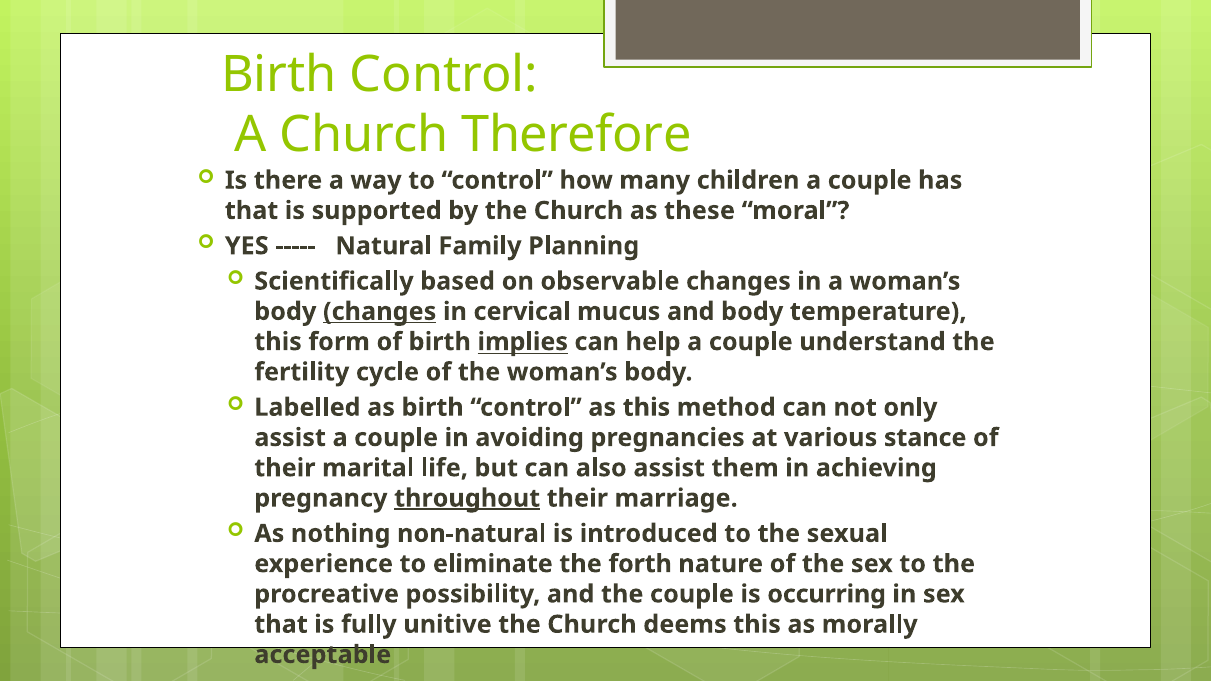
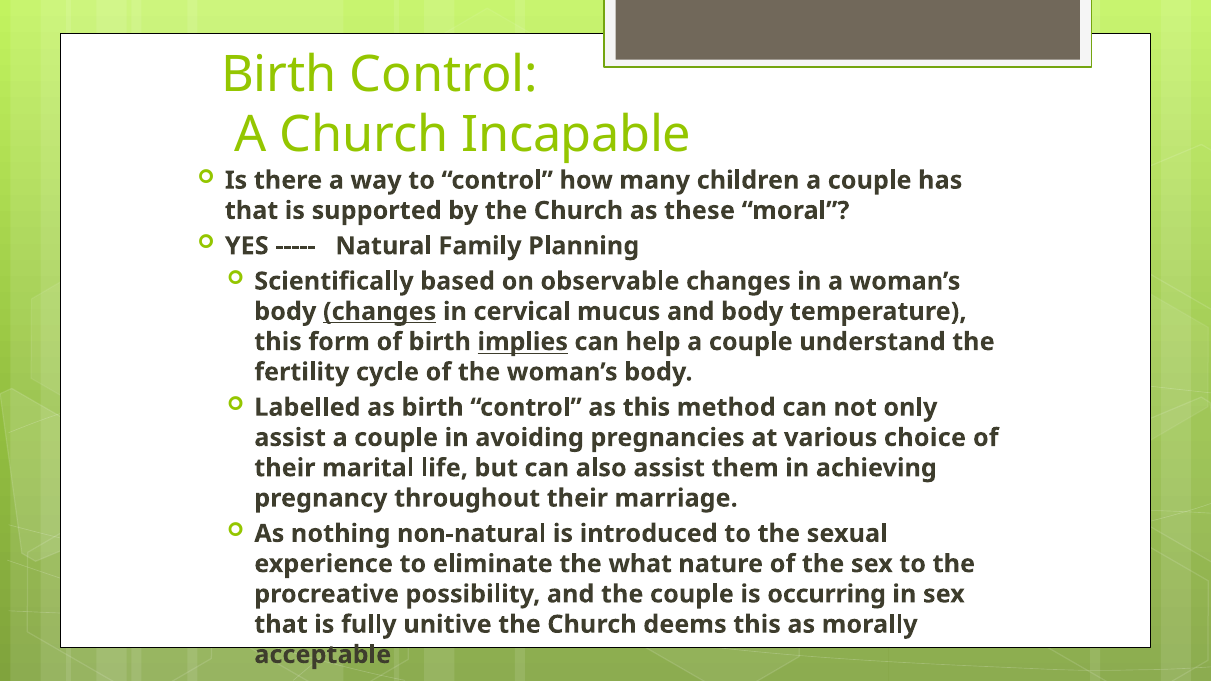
Therefore: Therefore -> Incapable
stance: stance -> choice
throughout underline: present -> none
forth: forth -> what
